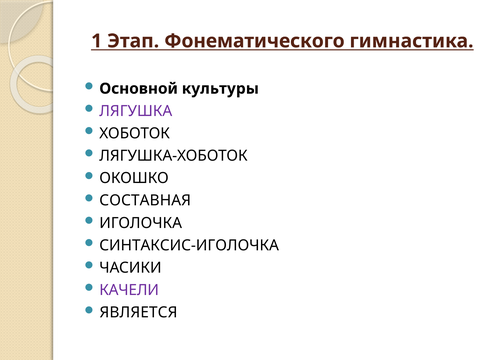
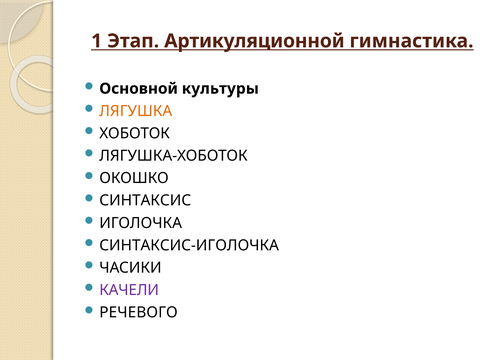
Фонематического: Фонематического -> Артикуляционной
ЛЯГУШКА colour: purple -> orange
СОСТАВНАЯ: СОСТАВНАЯ -> СИНТАКСИС
ЯВЛЯЕТСЯ: ЯВЛЯЕТСЯ -> РЕЧЕВОГО
